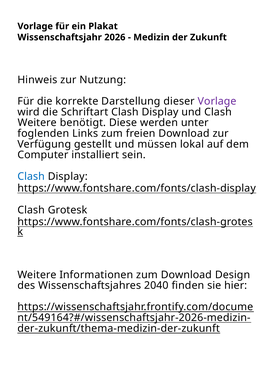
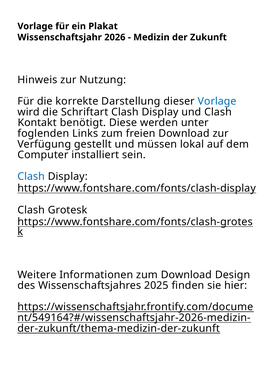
Vorlage at (217, 101) colour: purple -> blue
Weitere at (37, 122): Weitere -> Kontakt
2040: 2040 -> 2025
